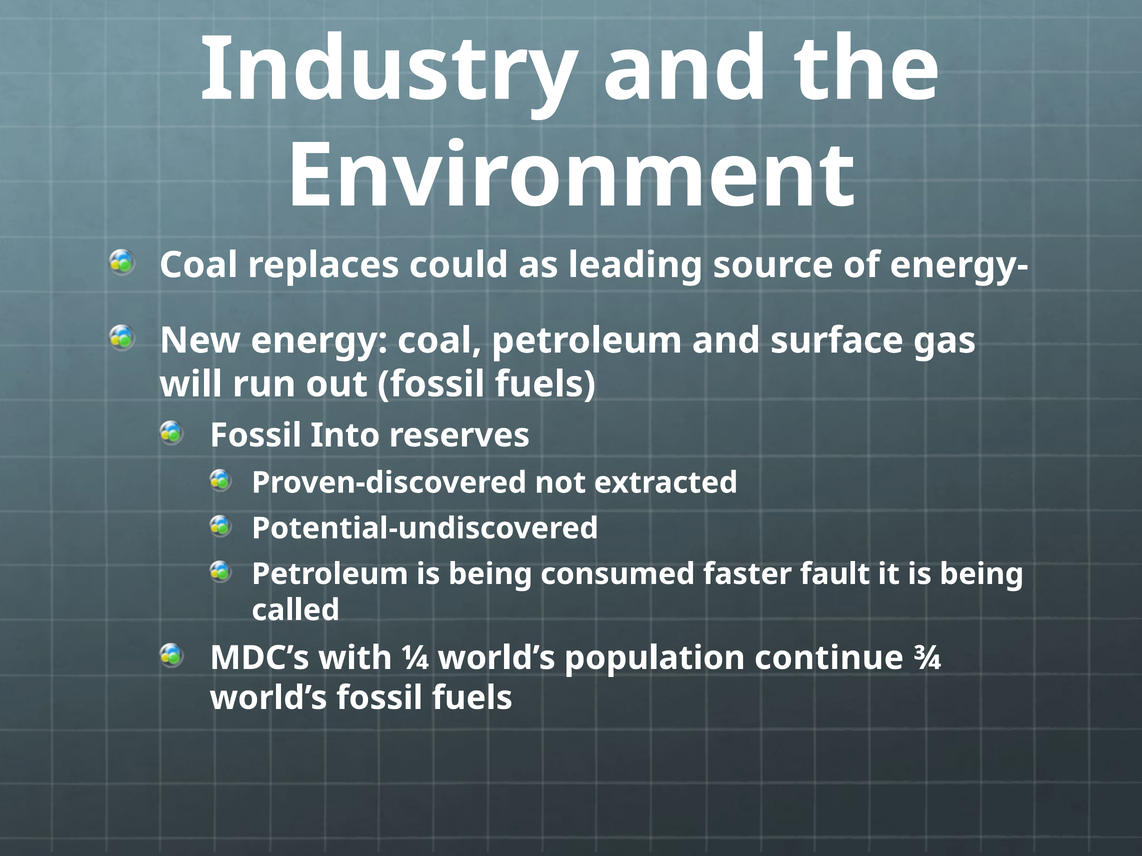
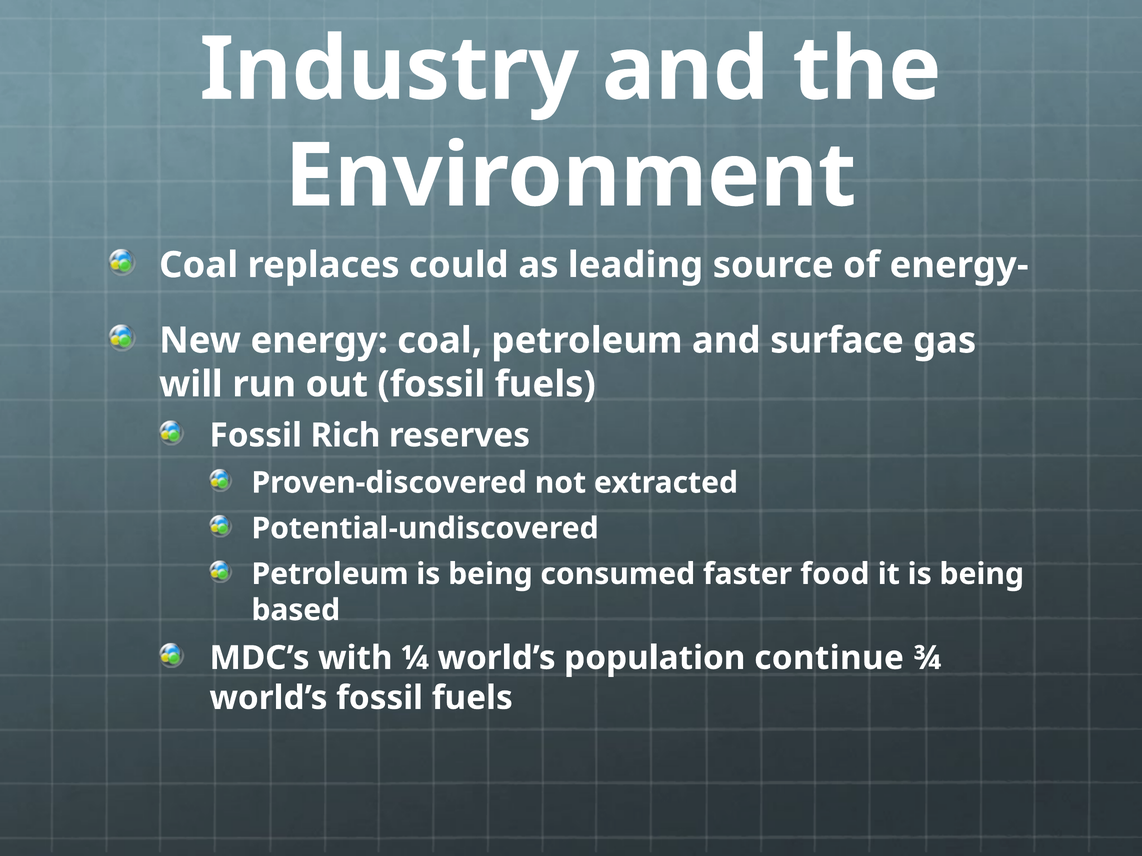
Into: Into -> Rich
fault: fault -> food
called: called -> based
